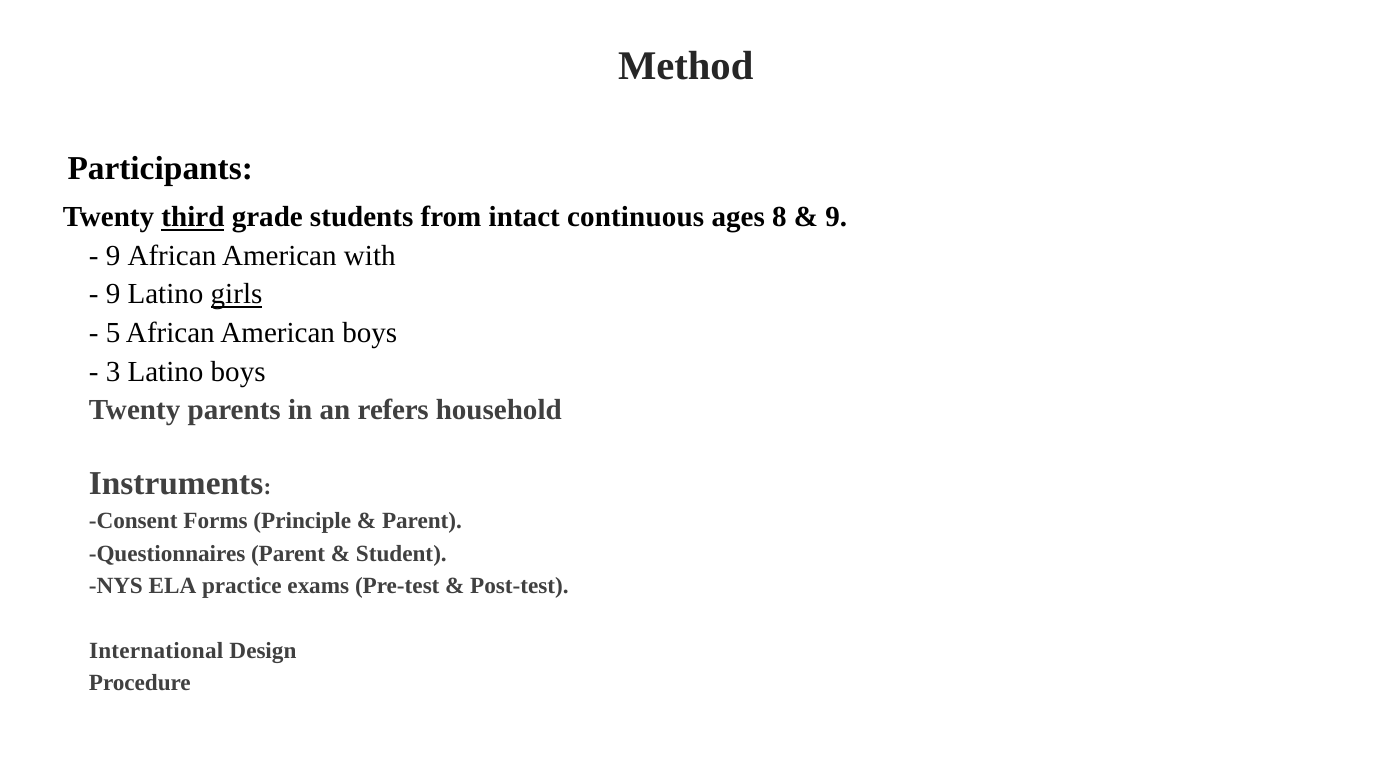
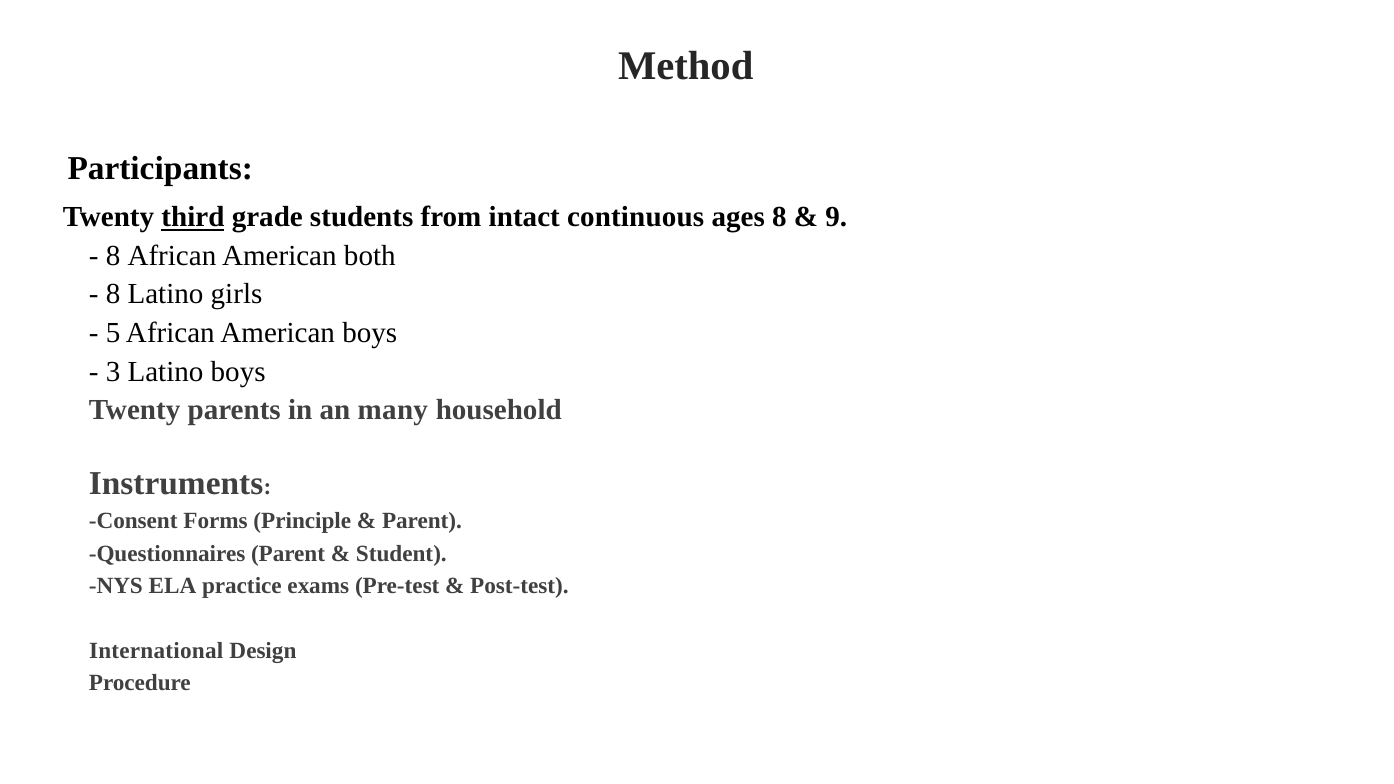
9 at (113, 256): 9 -> 8
with: with -> both
9 at (113, 294): 9 -> 8
girls underline: present -> none
refers: refers -> many
